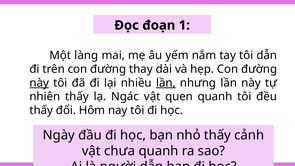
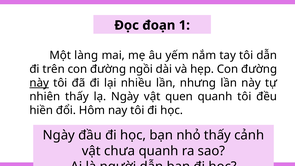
thay: thay -> ngồi
lần at (166, 83) underline: present -> none
lạ Ngác: Ngác -> Ngày
thấy at (41, 110): thấy -> hiền
